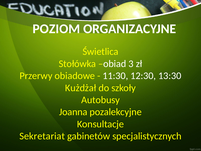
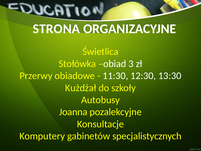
POZIOM: POZIOM -> STRONA
Sekretariat: Sekretariat -> Komputery
